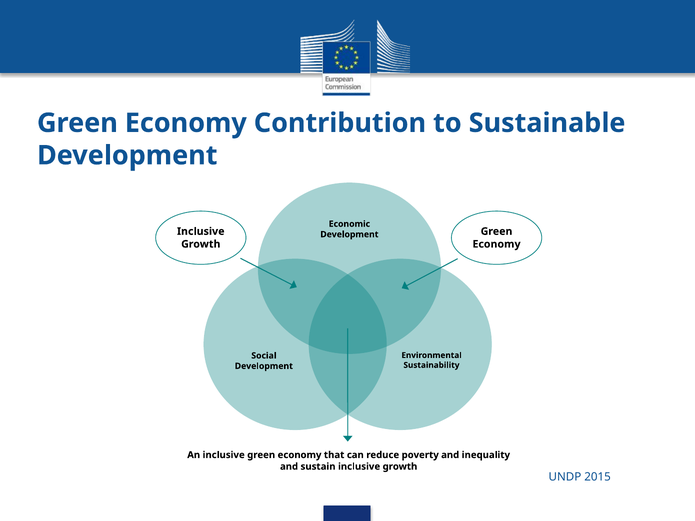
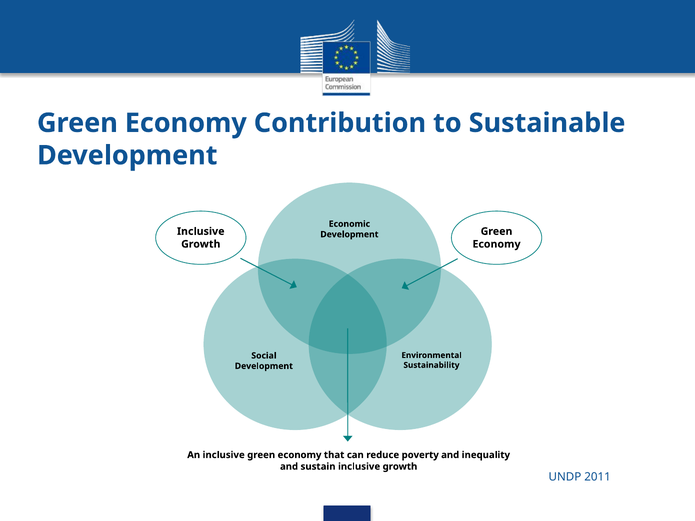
2015: 2015 -> 2011
